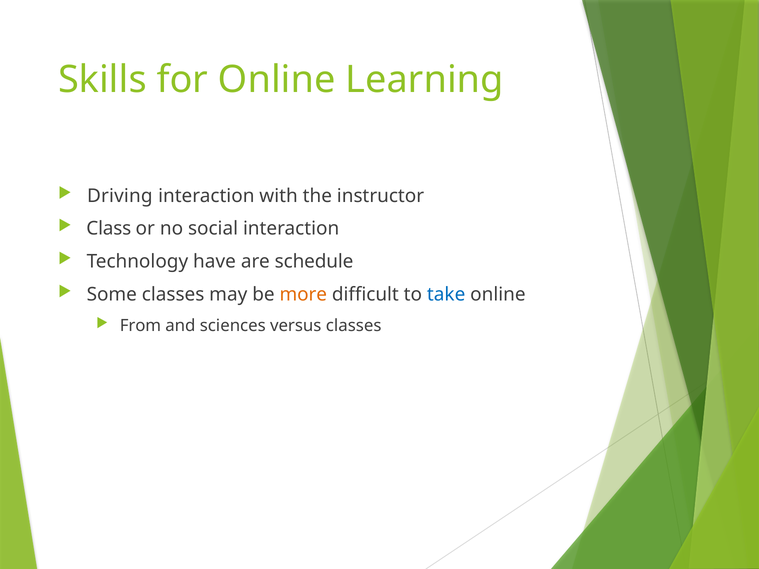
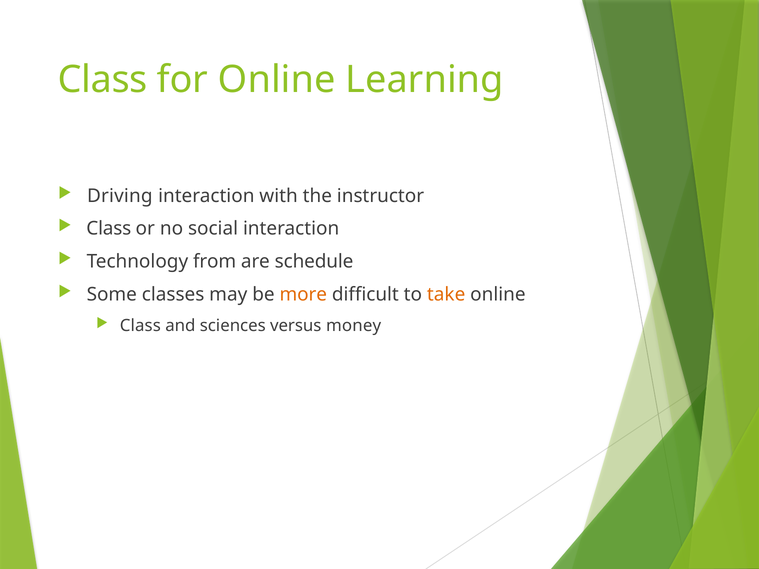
Skills at (102, 80): Skills -> Class
have: have -> from
take colour: blue -> orange
From at (140, 326): From -> Class
versus classes: classes -> money
